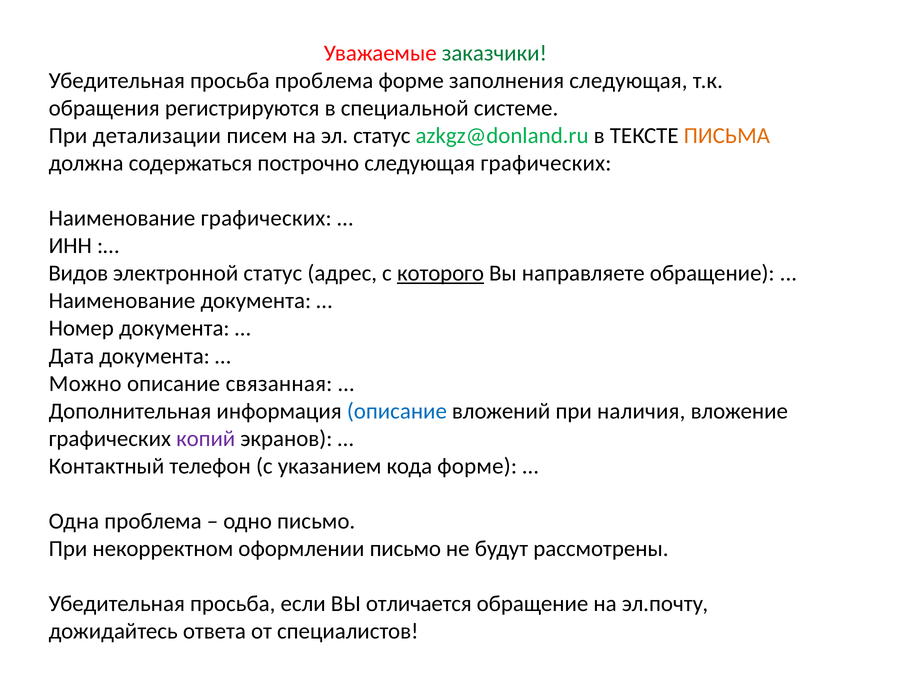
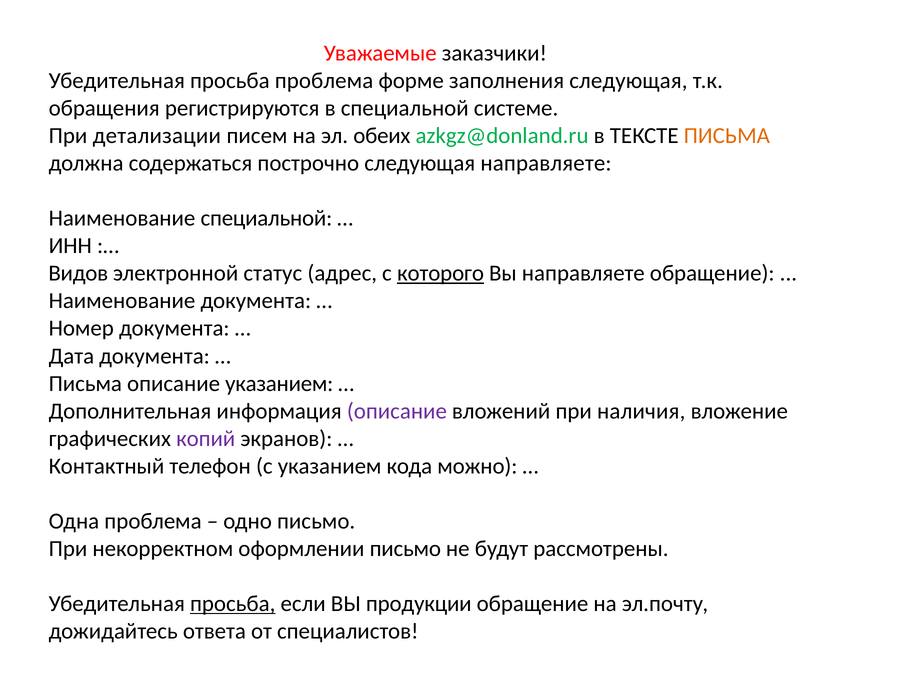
заказчики colour: green -> black
эл статус: статус -> обеих
следующая графических: графических -> направляете
Наименование графических: графических -> специальной
Можно at (85, 383): Можно -> Письма
описание связанная: связанная -> указанием
описание at (397, 411) colour: blue -> purple
кода форме: форме -> можно
просьба at (233, 603) underline: none -> present
отличается: отличается -> продукции
